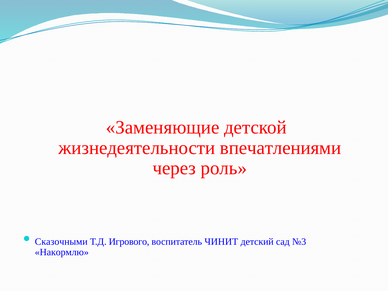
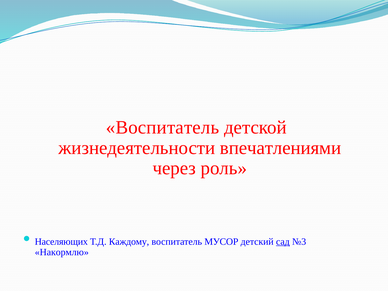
Заменяющие at (163, 127): Заменяющие -> Воспитатель
Сказочными: Сказочными -> Населяющих
Игрового: Игрового -> Каждому
ЧИНИТ: ЧИНИТ -> МУСОР
сад underline: none -> present
